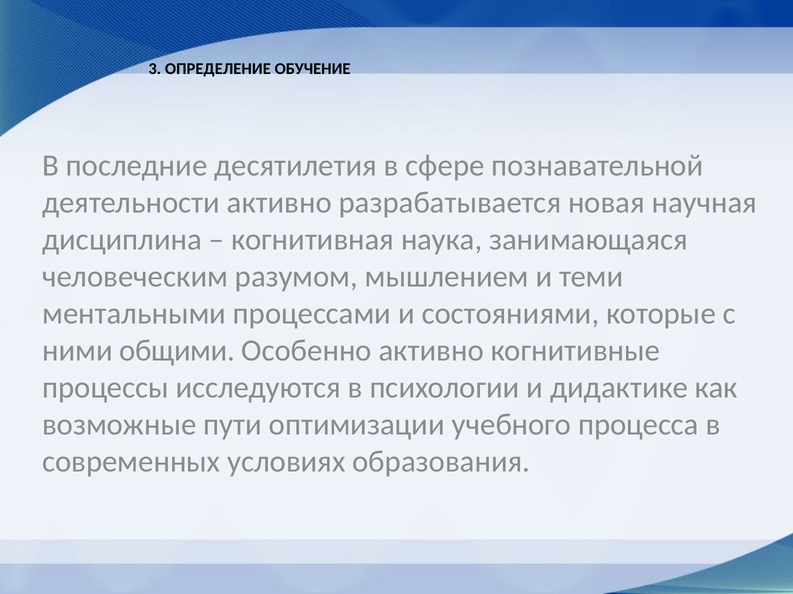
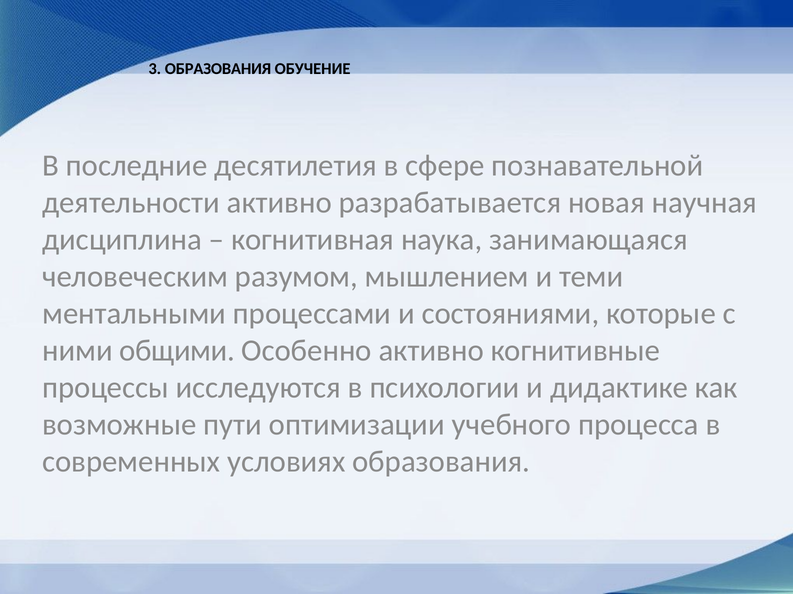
3 ОПРЕДЕЛЕНИЕ: ОПРЕДЕЛЕНИЕ -> ОБРАЗОВАНИЯ
